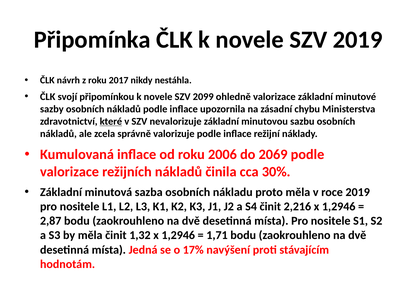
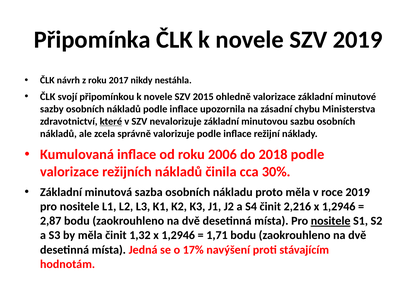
2099: 2099 -> 2015
2069: 2069 -> 2018
nositele at (331, 221) underline: none -> present
